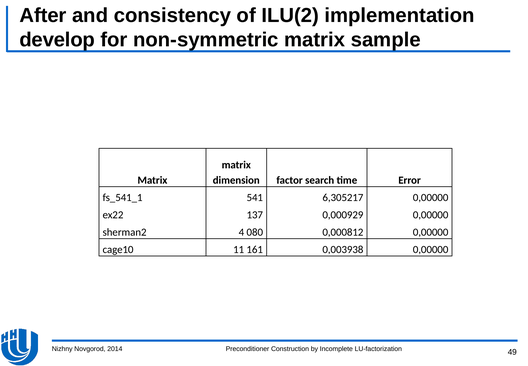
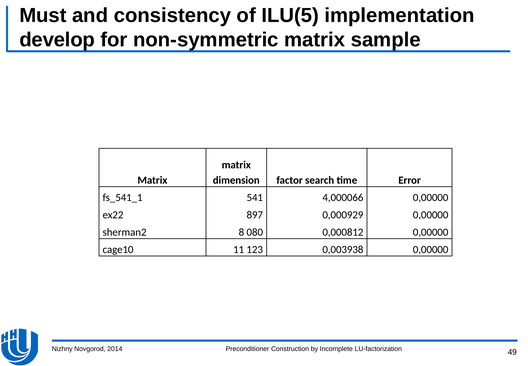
After: After -> Must
ILU(2: ILU(2 -> ILU(5
6,305217: 6,305217 -> 4,000066
137: 137 -> 897
4: 4 -> 8
161: 161 -> 123
